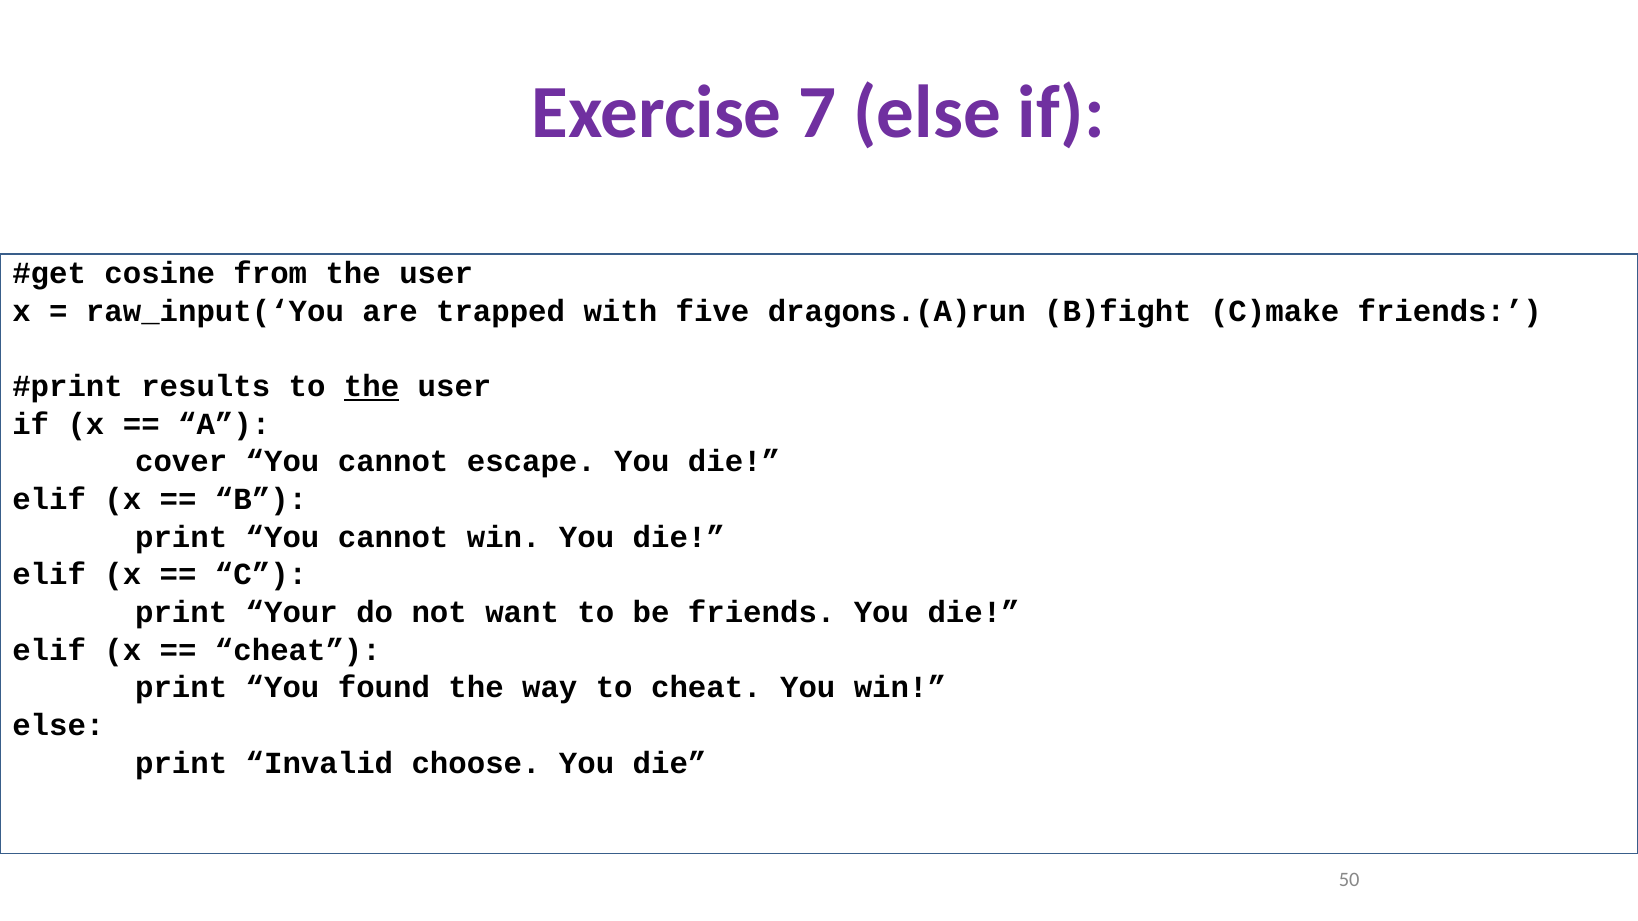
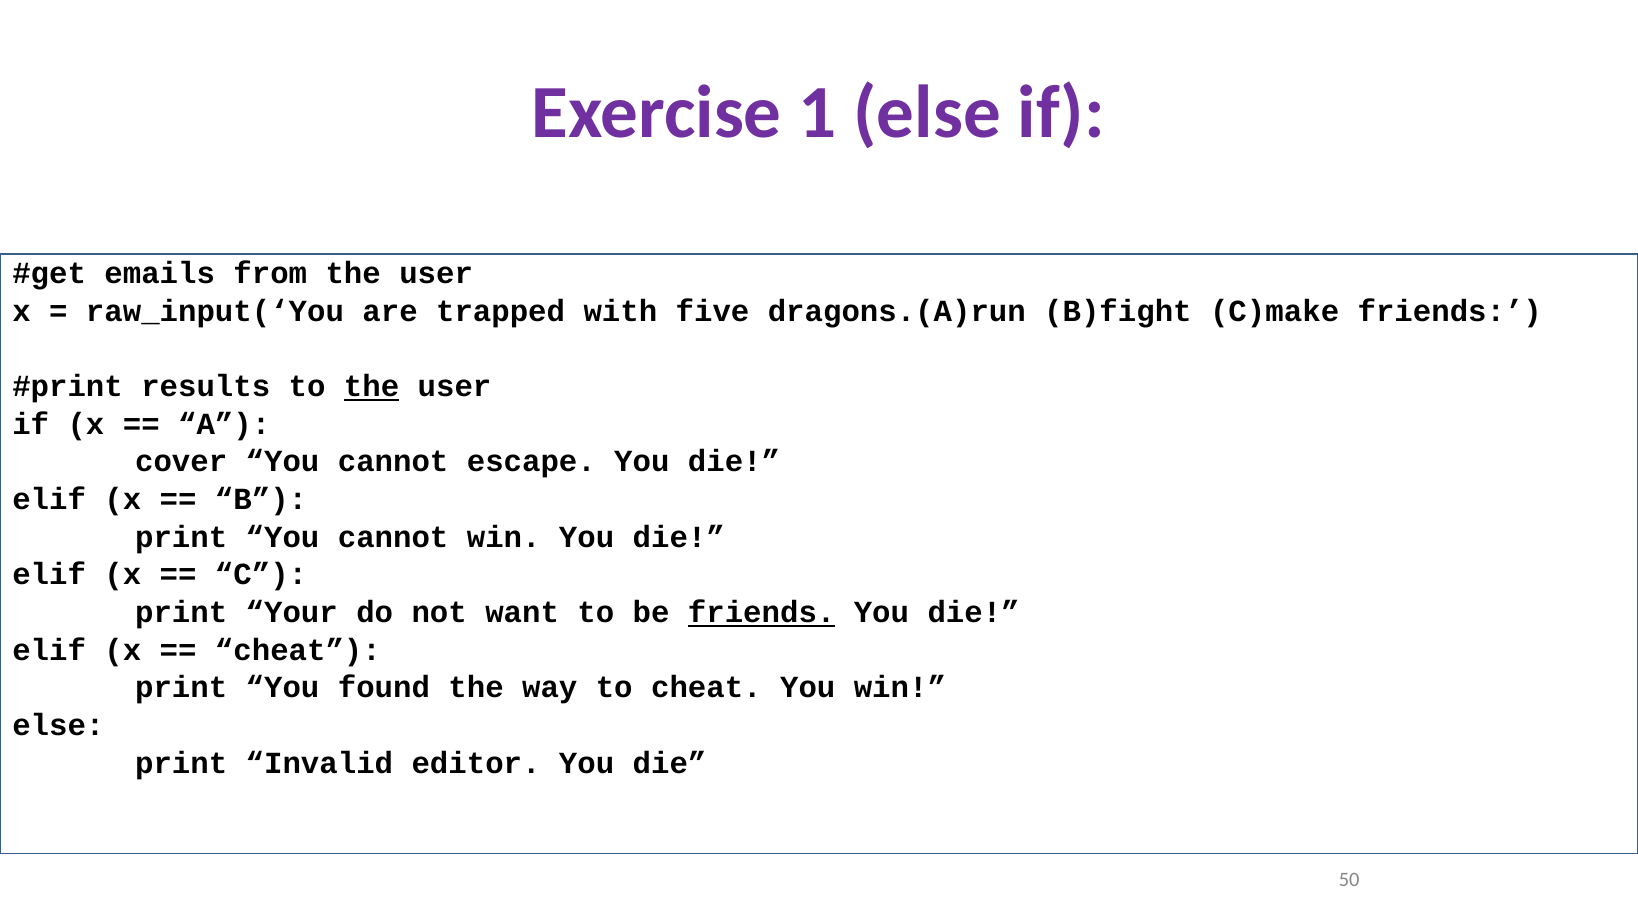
7: 7 -> 1
cosine: cosine -> emails
friends at (762, 613) underline: none -> present
choose: choose -> editor
